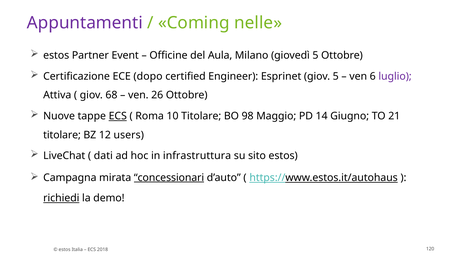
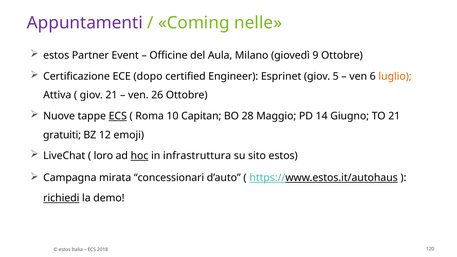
giovedì 5: 5 -> 9
luglio colour: purple -> orange
giov 68: 68 -> 21
10 Titolare: Titolare -> Capitan
98: 98 -> 28
titolare at (62, 135): titolare -> gratuiti
users: users -> emoji
dati: dati -> loro
hoc underline: none -> present
concessionari underline: present -> none
